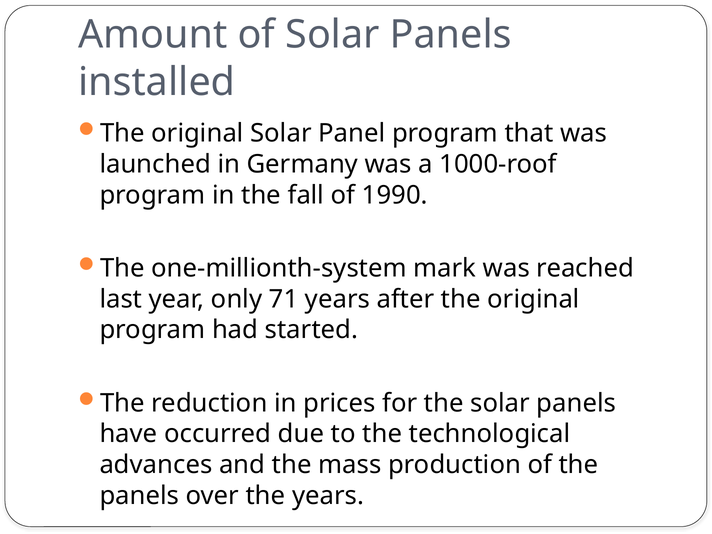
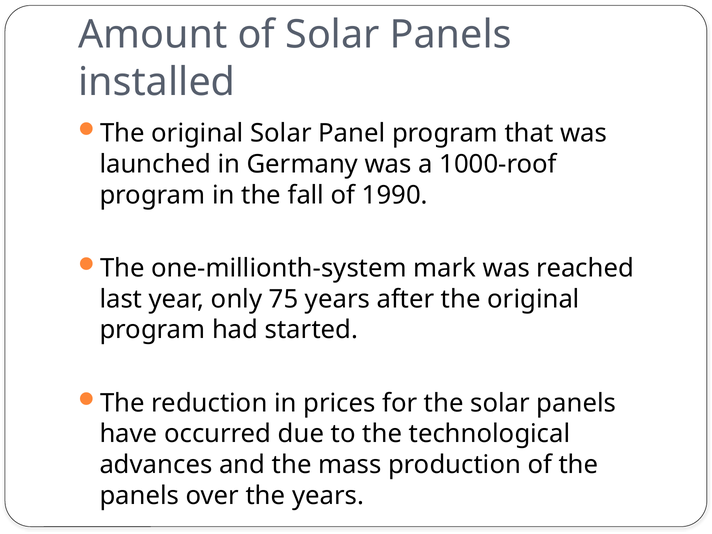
71: 71 -> 75
